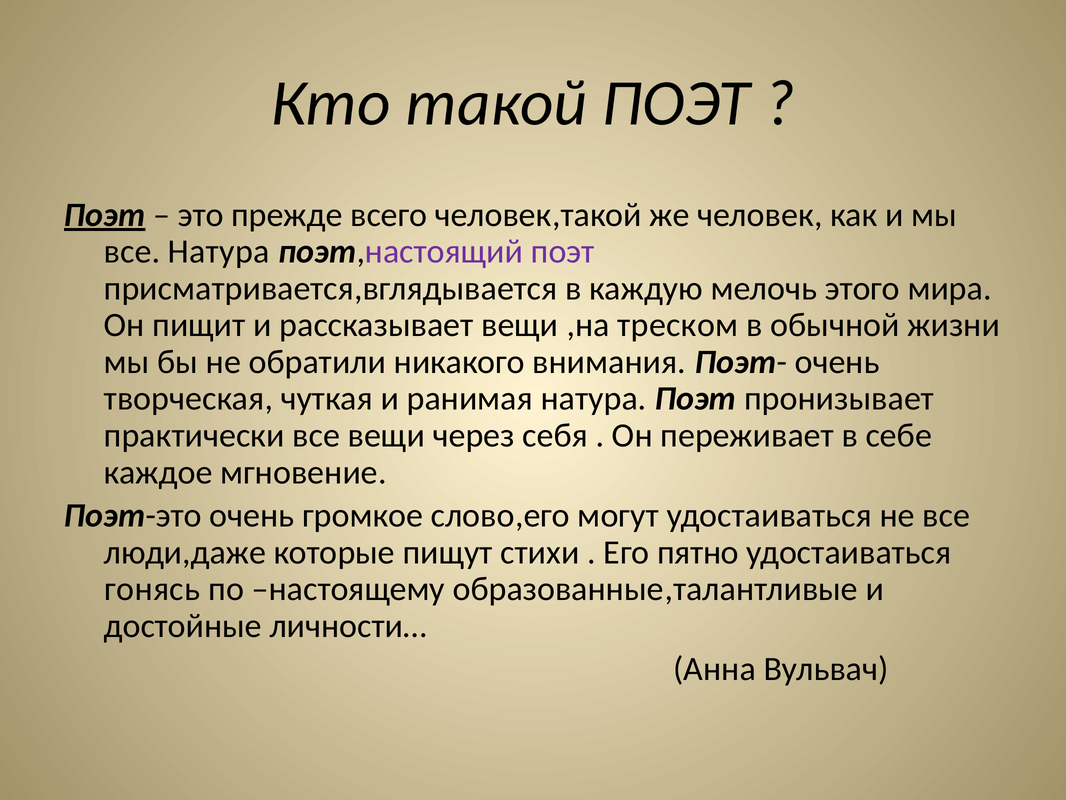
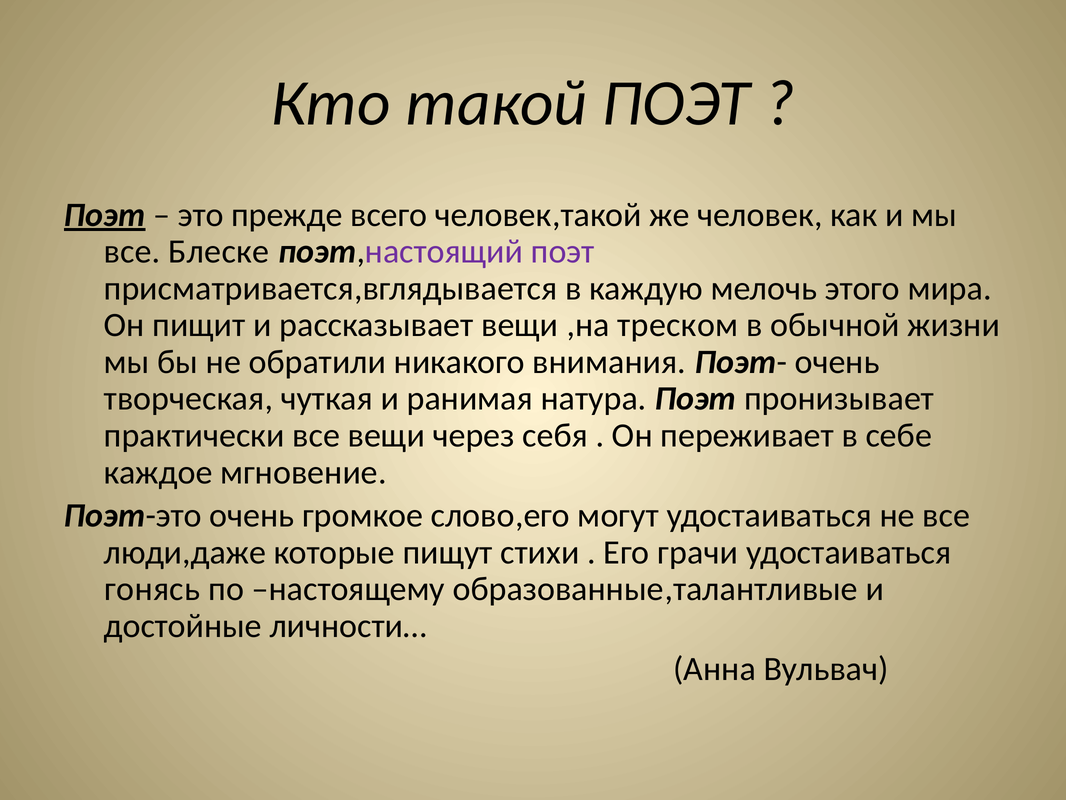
все Натура: Натура -> Блеске
пятно: пятно -> грачи
